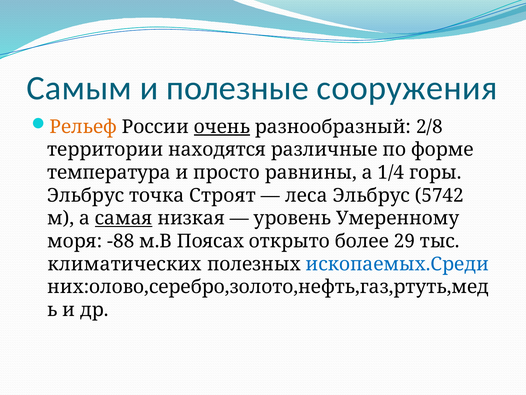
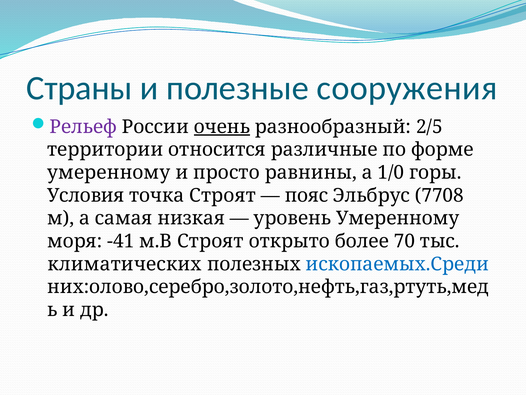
Самым: Самым -> Страны
Рельеф colour: orange -> purple
2/8: 2/8 -> 2/5
находятся: находятся -> относится
температура at (109, 172): температура -> умеренному
1/4: 1/4 -> 1/0
Эльбрус at (86, 195): Эльбрус -> Условия
леса: леса -> пояс
5742: 5742 -> 7708
самая underline: present -> none
-88: -88 -> -41
м.В Поясах: Поясах -> Строят
29: 29 -> 70
